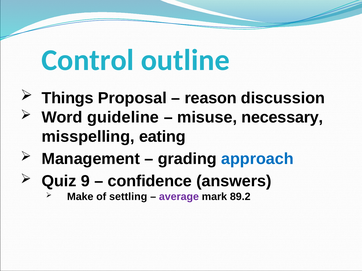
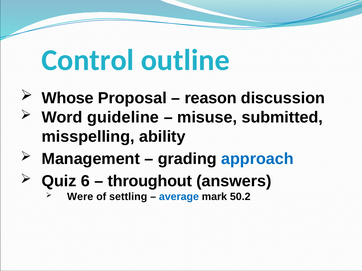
Things: Things -> Whose
necessary: necessary -> submitted
eating: eating -> ability
9: 9 -> 6
confidence: confidence -> throughout
Make: Make -> Were
average colour: purple -> blue
89.2: 89.2 -> 50.2
